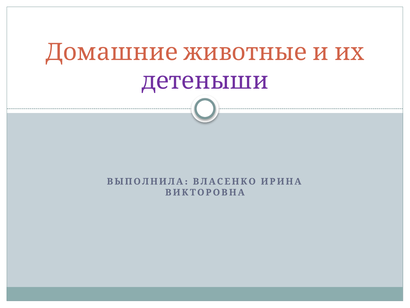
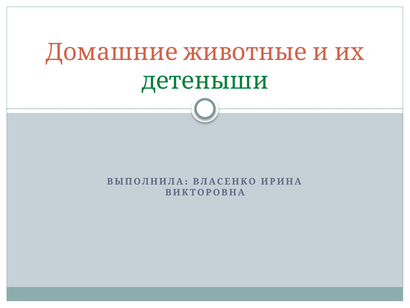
детеныши colour: purple -> green
